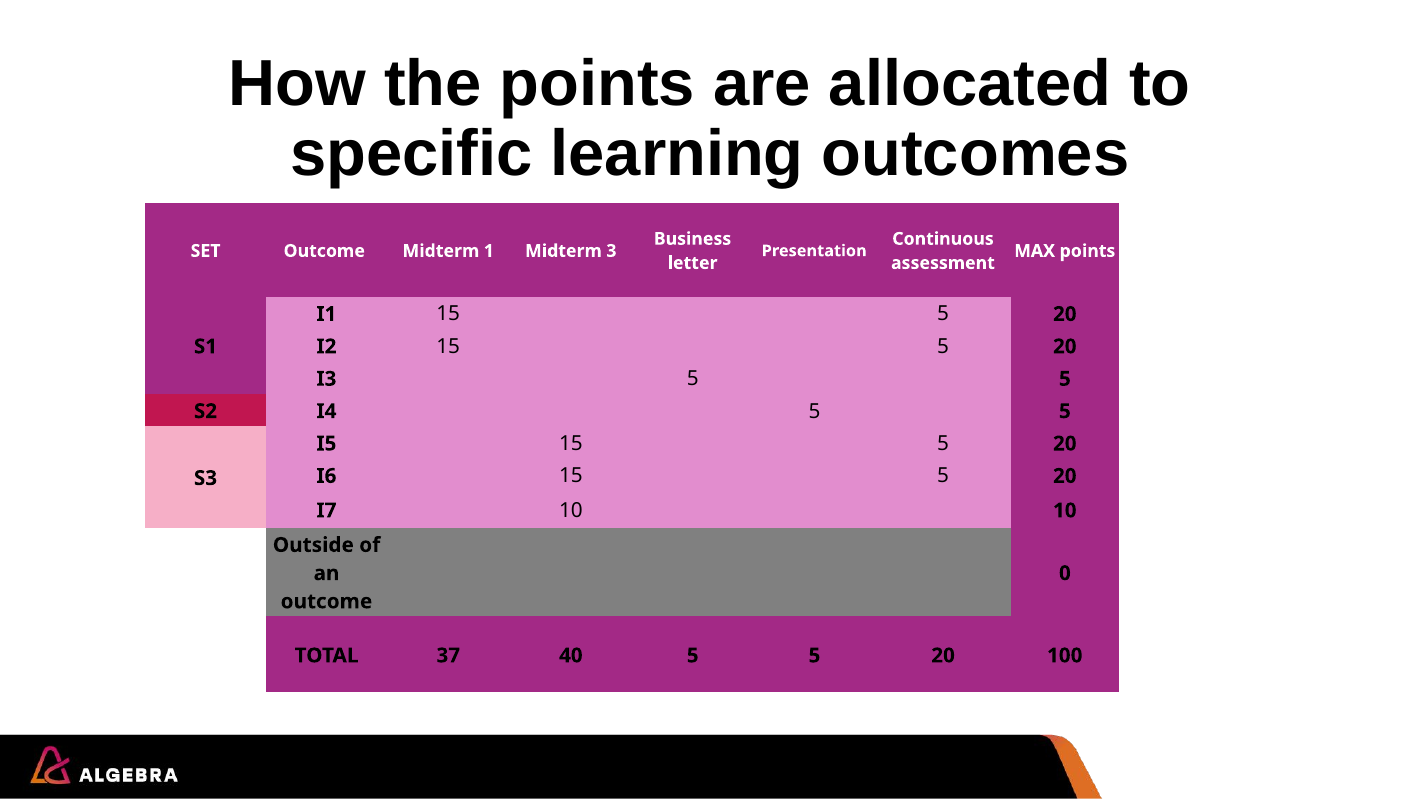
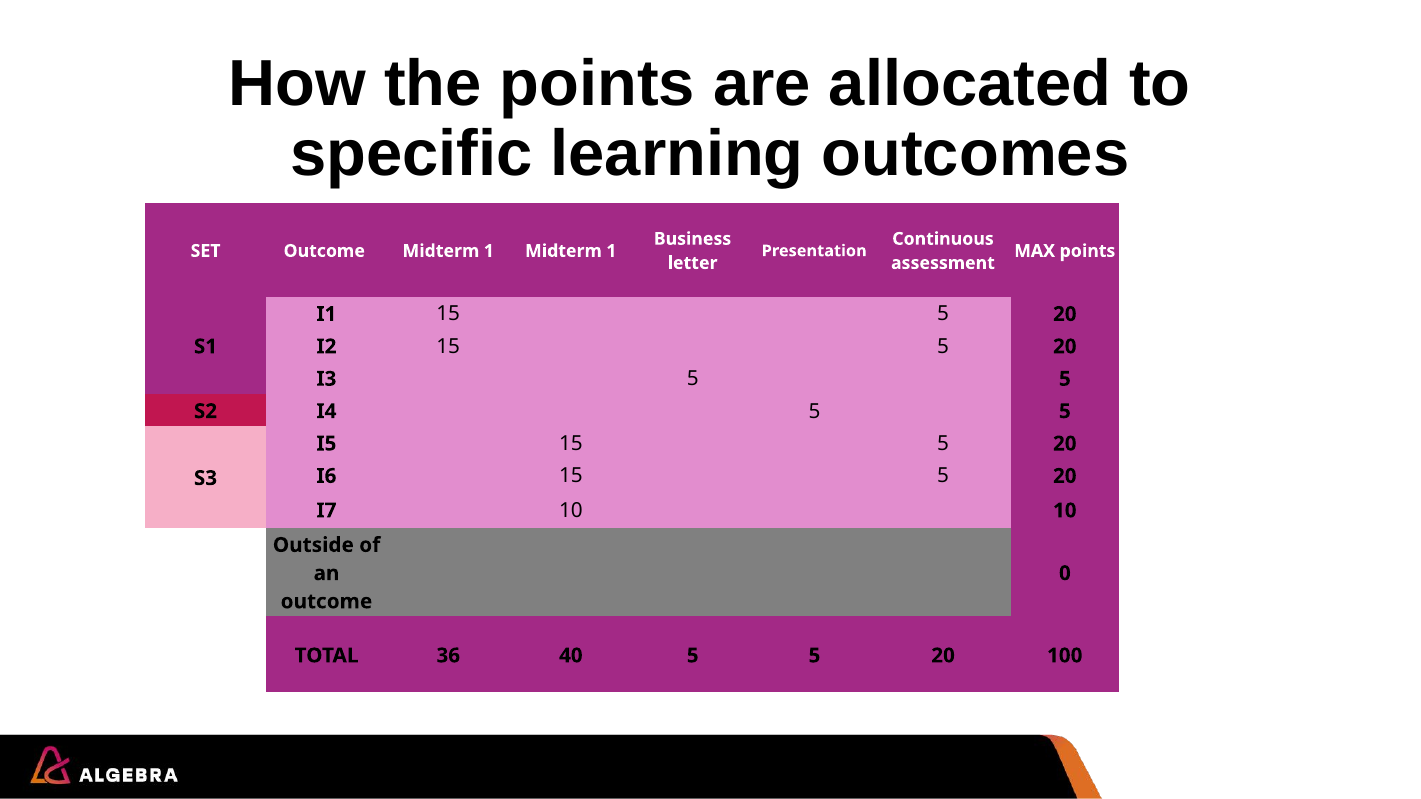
1 Midterm 3: 3 -> 1
37: 37 -> 36
